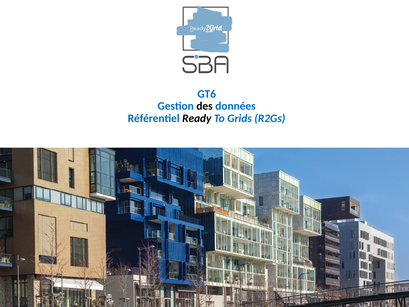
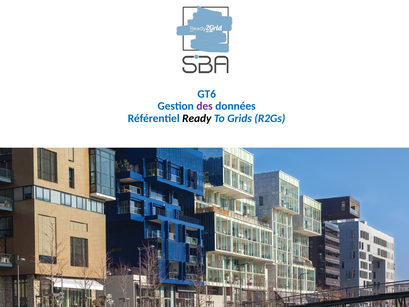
des colour: black -> purple
